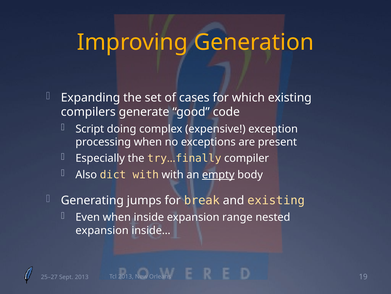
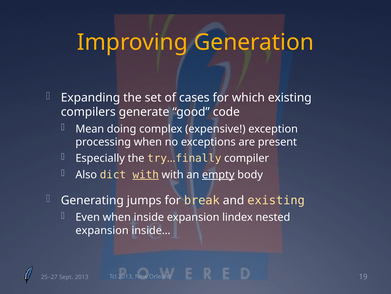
Script: Script -> Mean
with at (146, 174) underline: none -> present
range: range -> lindex
